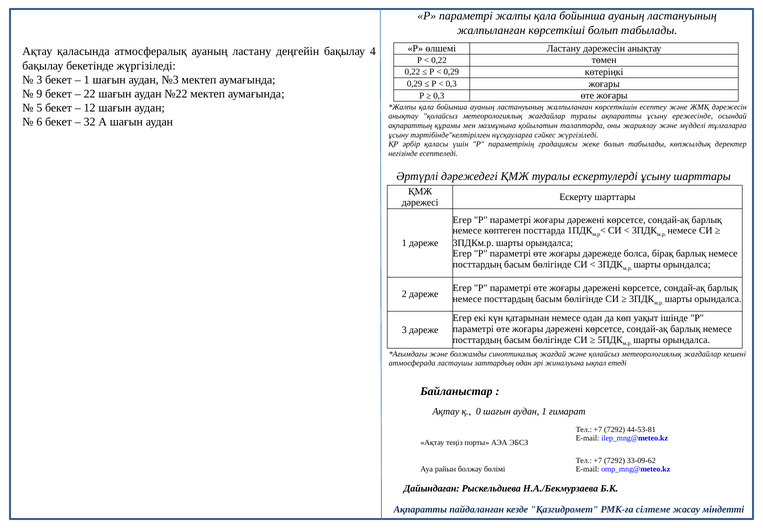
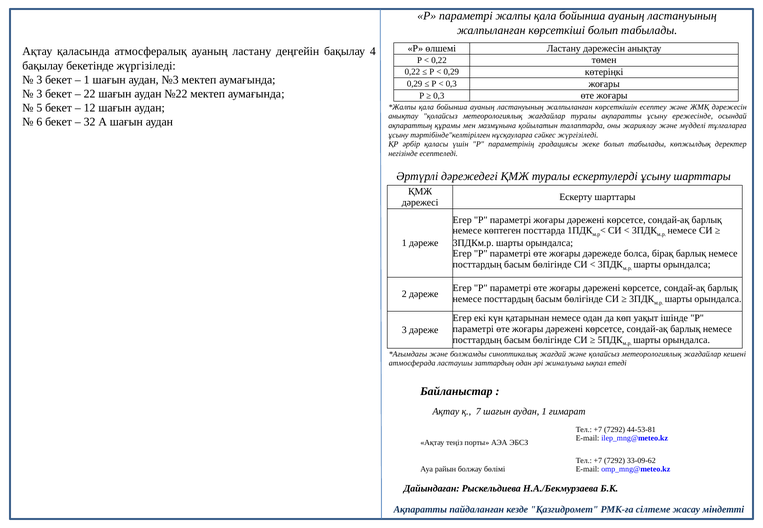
9 at (39, 94): 9 -> 3
0: 0 -> 7
